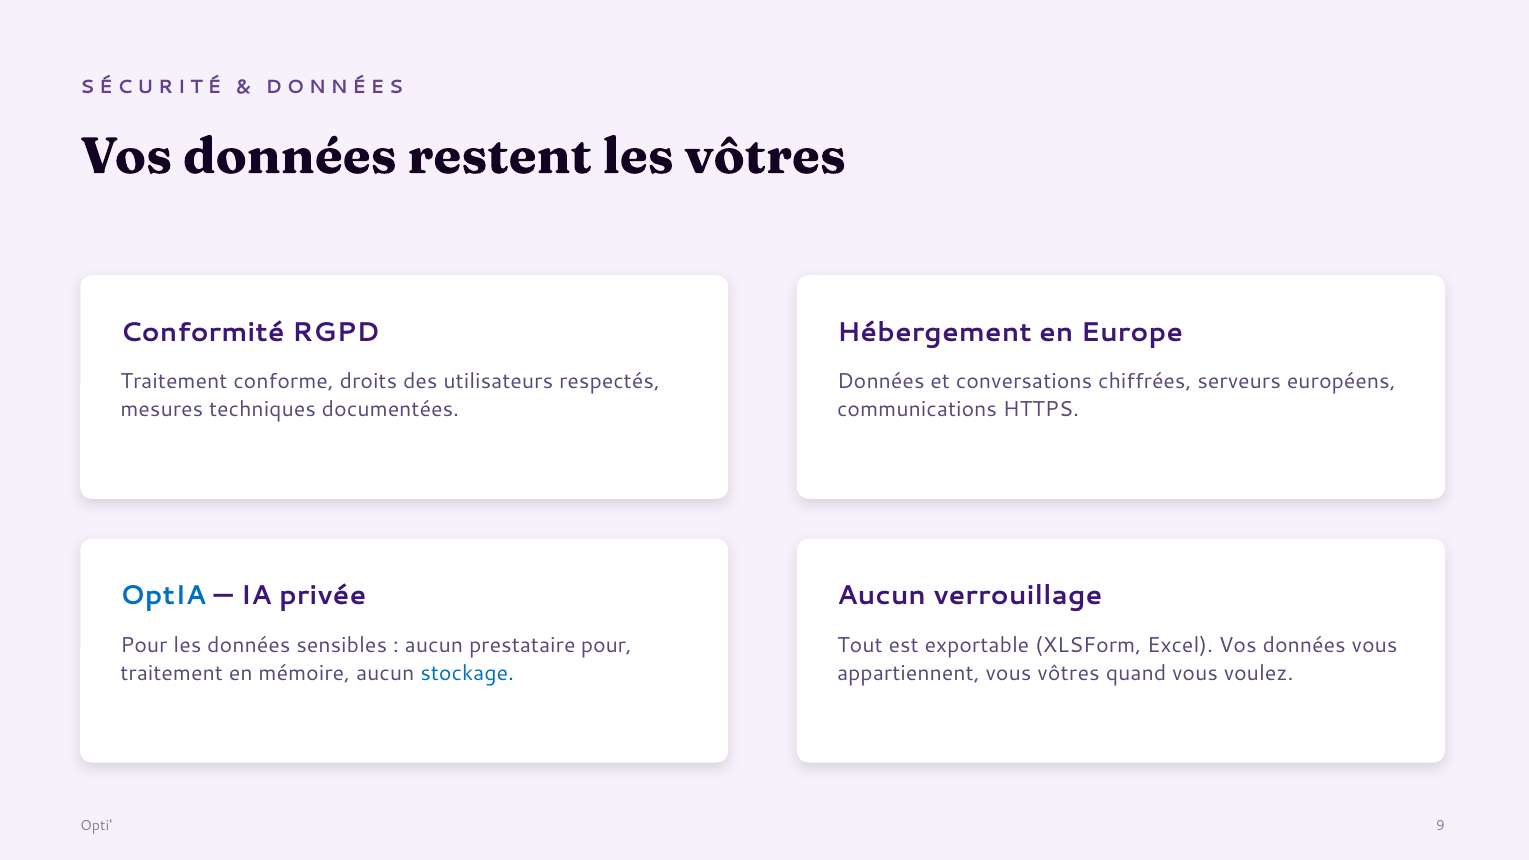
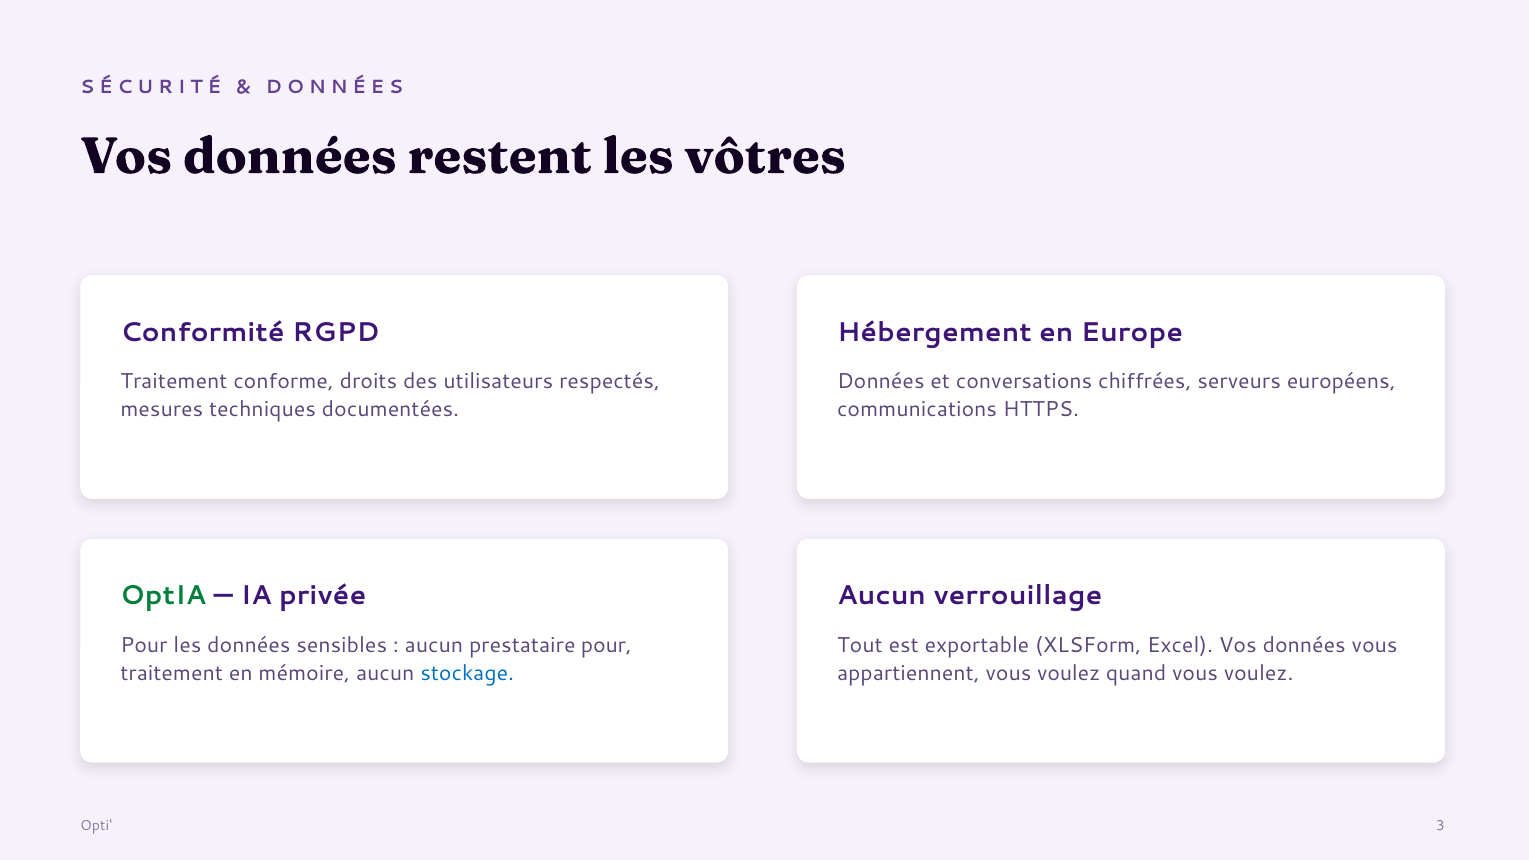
OptIA colour: blue -> green
appartiennent vous vôtres: vôtres -> voulez
9: 9 -> 3
